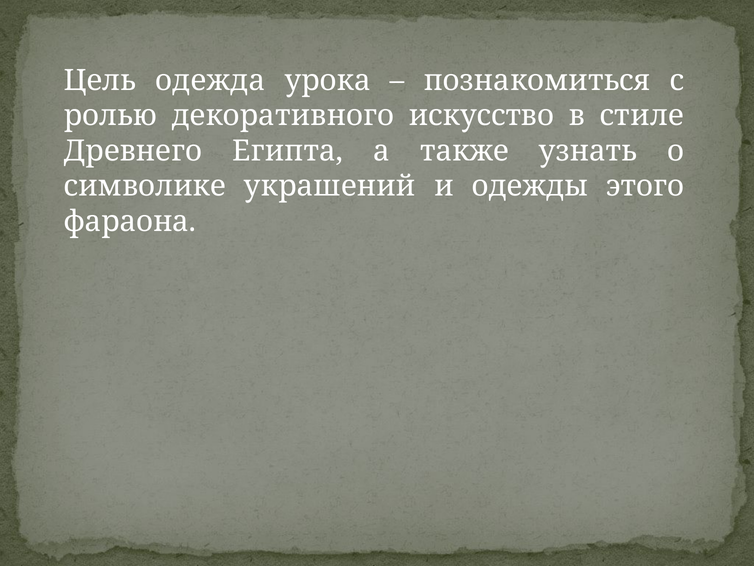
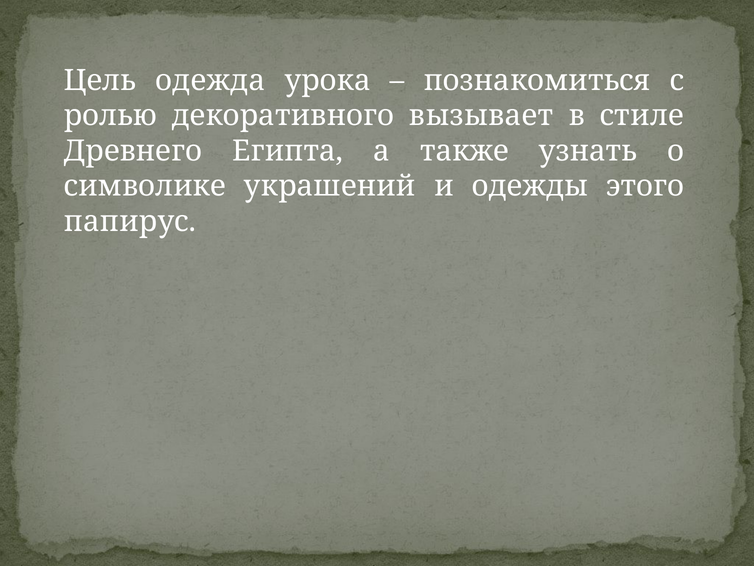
искусство: искусство -> вызывает
фараона: фараона -> папирус
